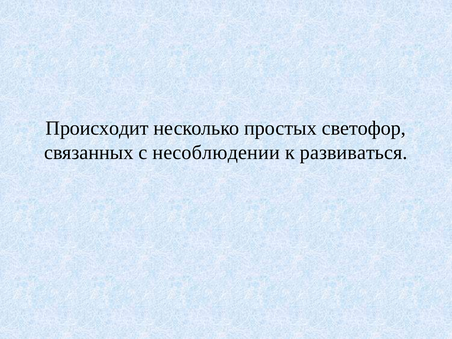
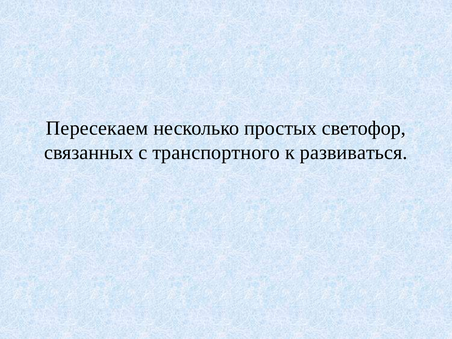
Происходит: Происходит -> Пересекаем
несоблюдении: несоблюдении -> транспортного
